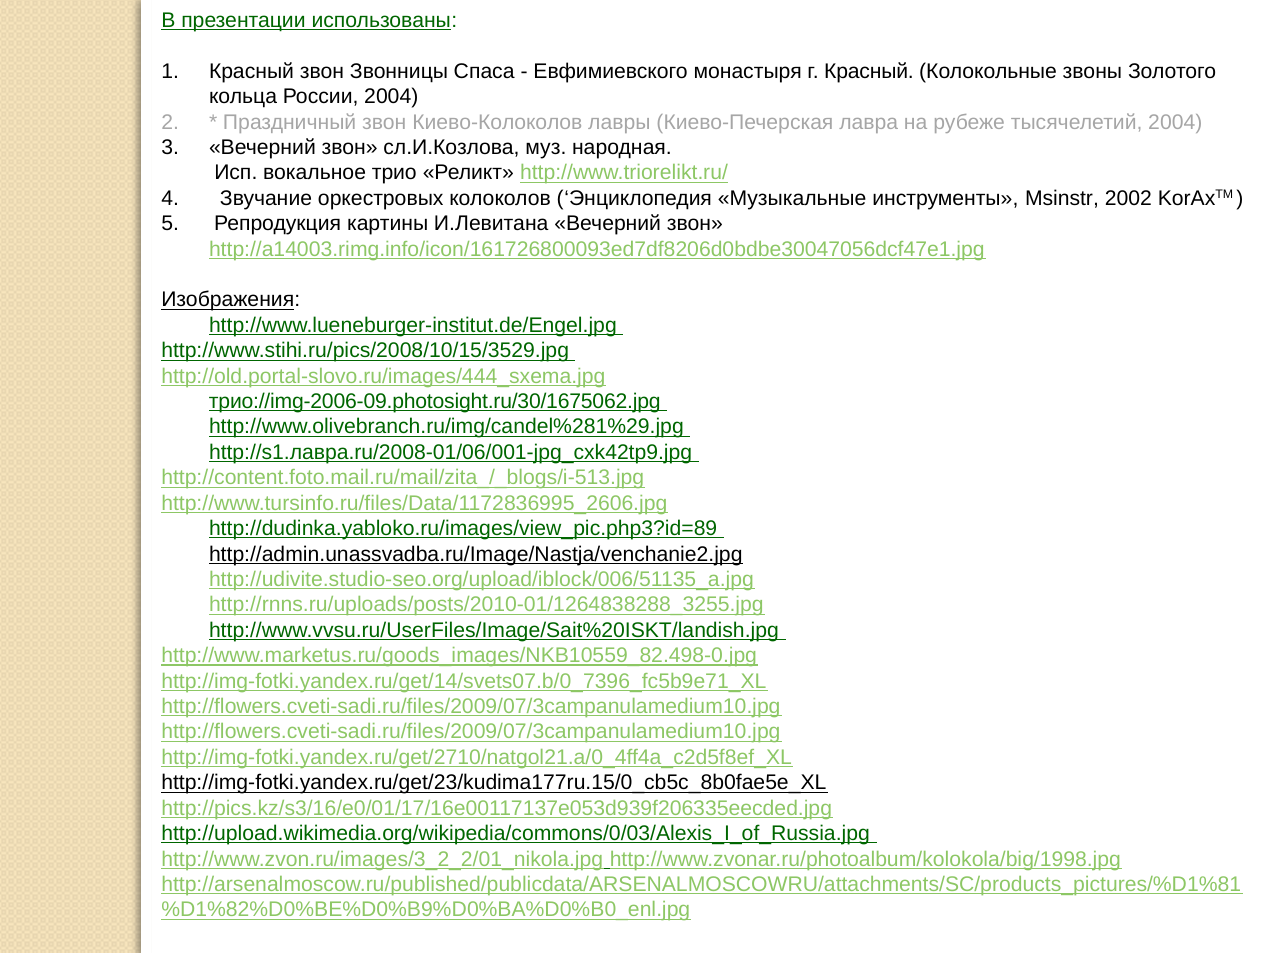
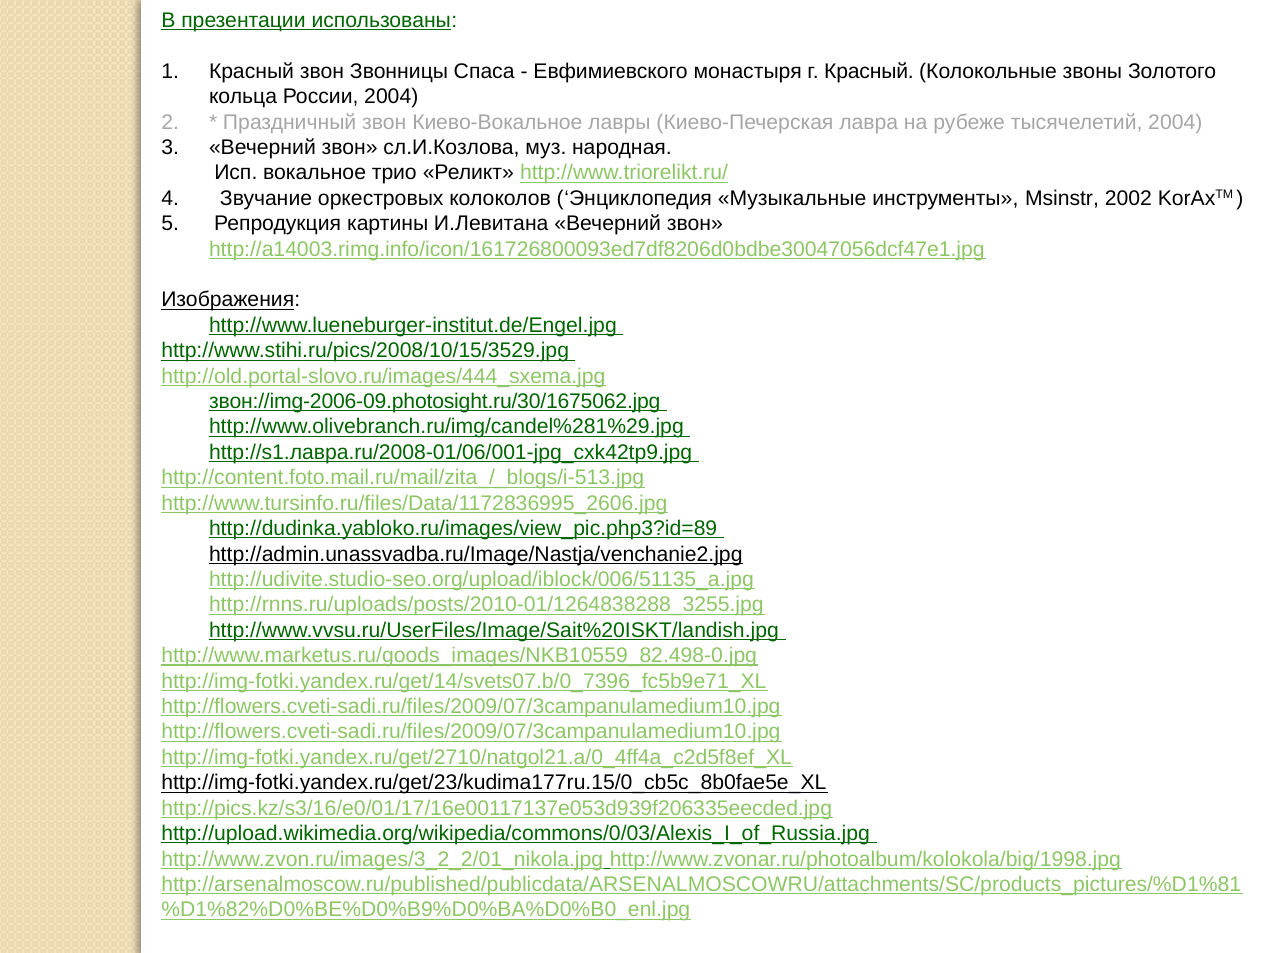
Киево-Колоколов: Киево-Колоколов -> Киево-Вокальное
трио://img-2006-09.photosight.ru/30/1675062.jpg: трио://img-2006-09.photosight.ru/30/1675062.jpg -> звон://img-2006-09.photosight.ru/30/1675062.jpg
